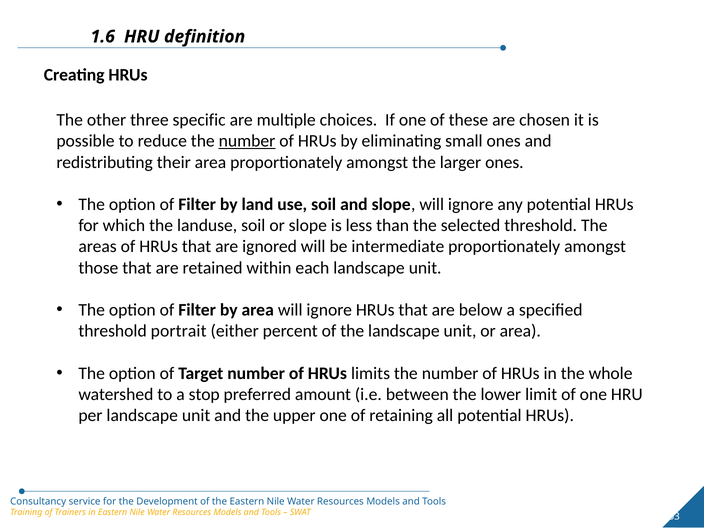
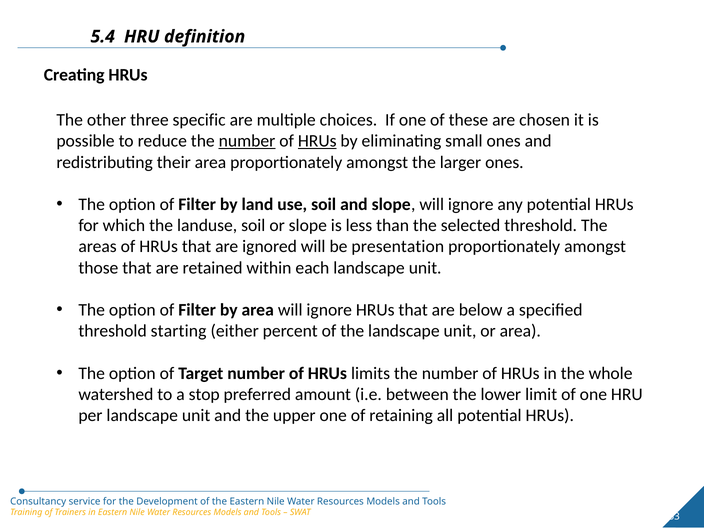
1.6: 1.6 -> 5.4
HRUs at (317, 141) underline: none -> present
intermediate: intermediate -> presentation
portrait: portrait -> starting
